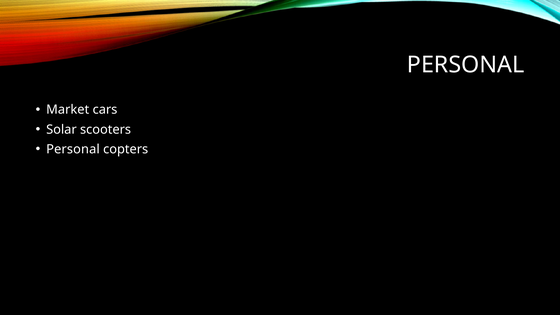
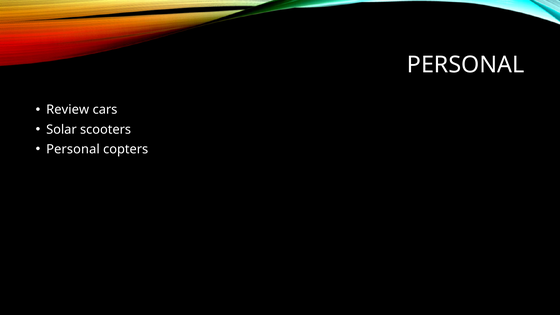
Market: Market -> Review
